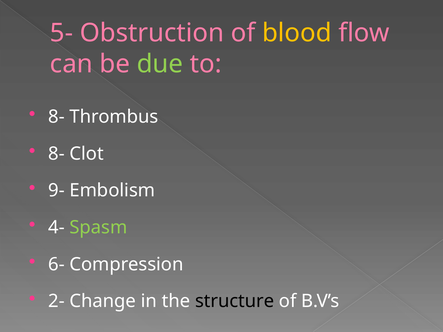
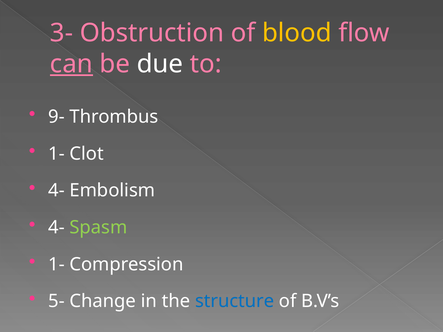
5-: 5- -> 3-
can underline: none -> present
due colour: light green -> white
8- at (56, 117): 8- -> 9-
8- at (56, 154): 8- -> 1-
9- at (56, 191): 9- -> 4-
6- at (56, 265): 6- -> 1-
2-: 2- -> 5-
structure colour: black -> blue
